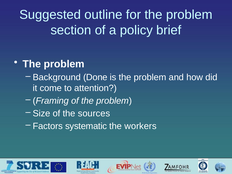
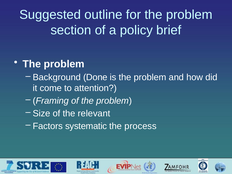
sources: sources -> relevant
workers: workers -> process
